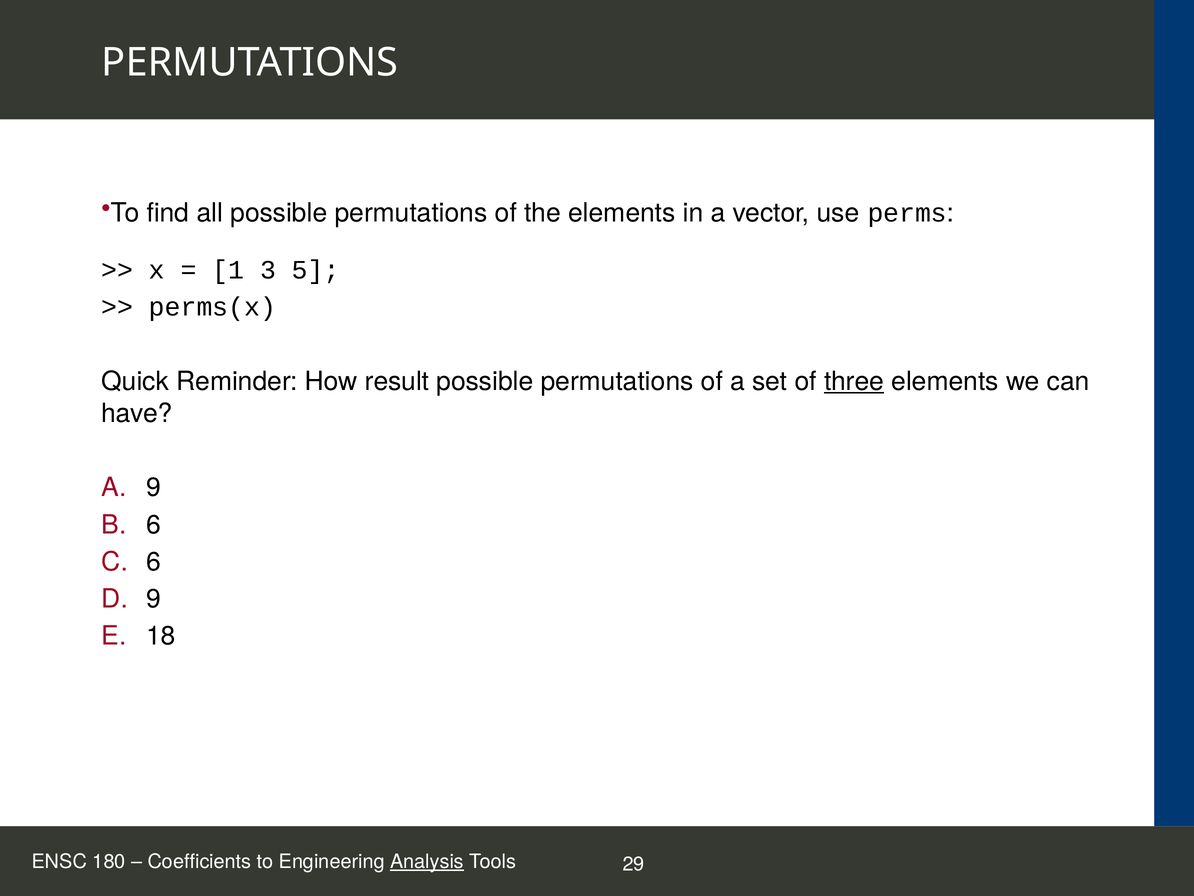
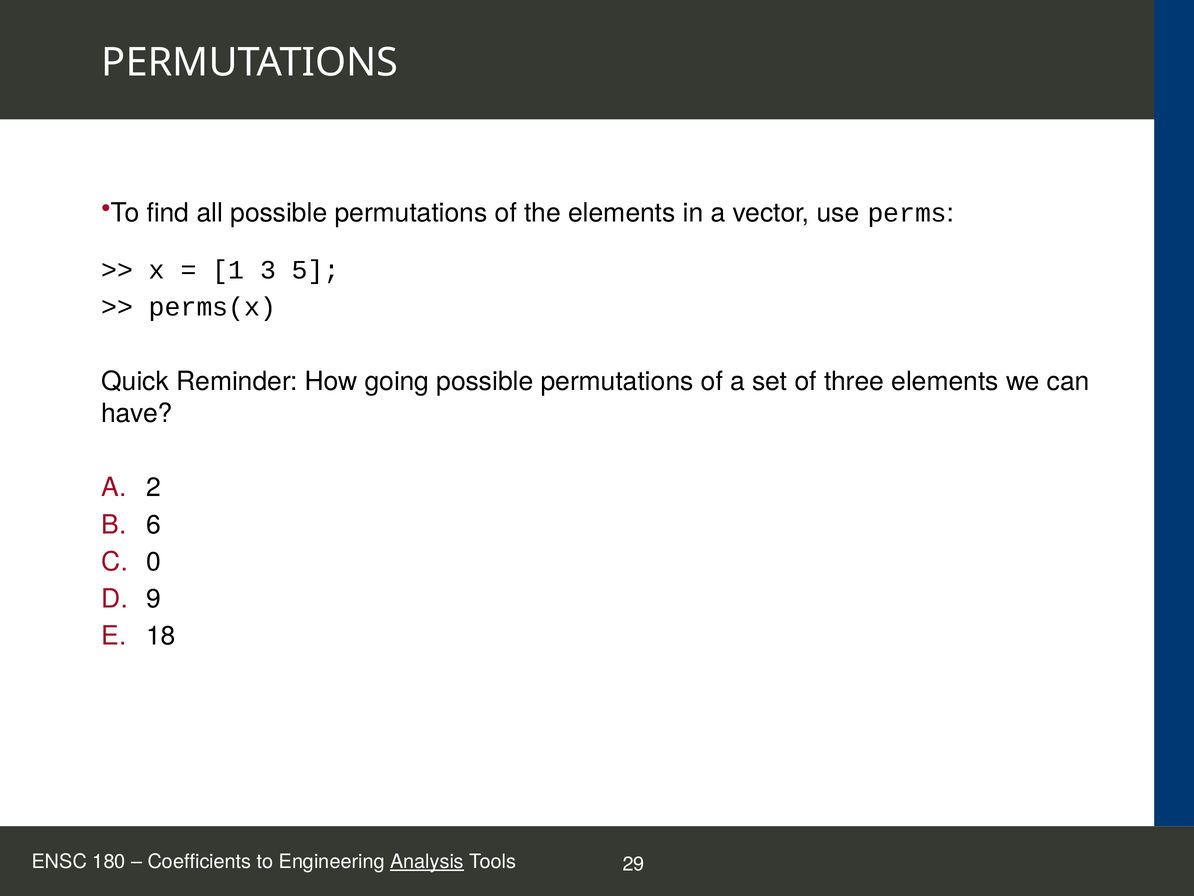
result: result -> going
three underline: present -> none
A 9: 9 -> 2
6 at (154, 562): 6 -> 0
